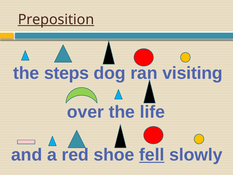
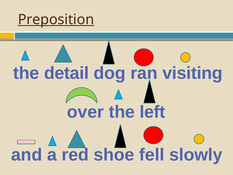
steps: steps -> detail
life: life -> left
fell underline: present -> none
